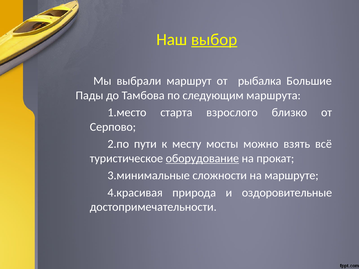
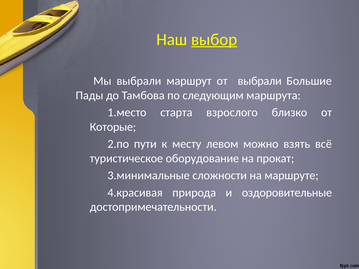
от рыбалка: рыбалка -> выбрали
Серпово: Серпово -> Которые
мосты: мосты -> левом
оборудование underline: present -> none
